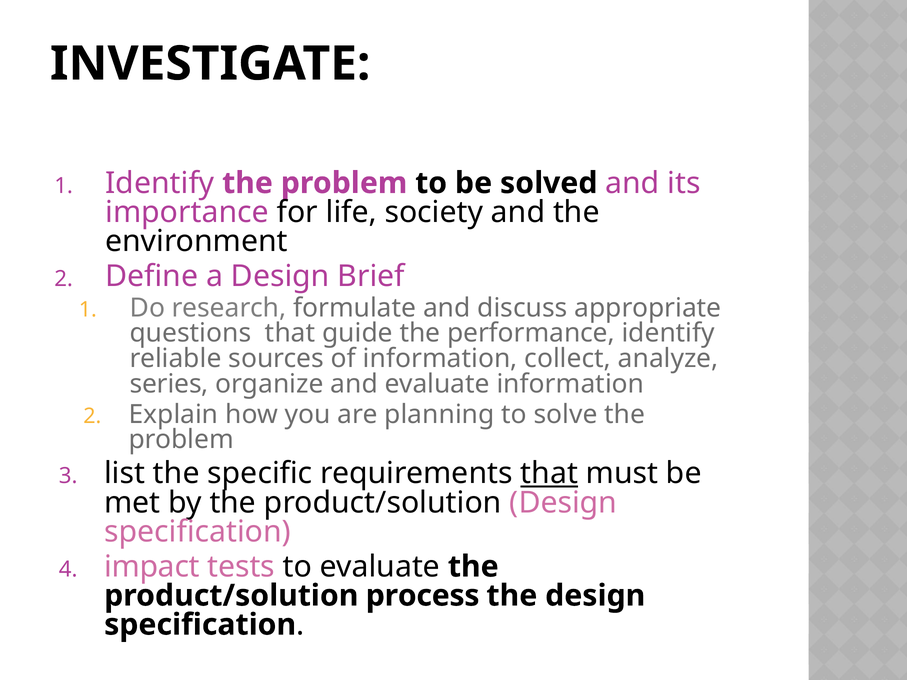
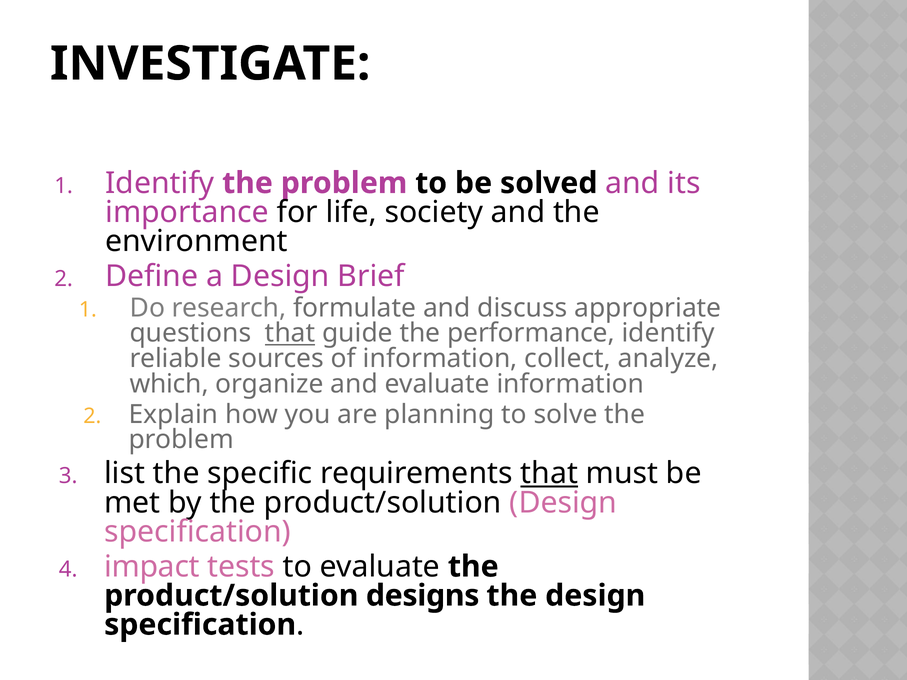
that at (290, 333) underline: none -> present
series: series -> which
process: process -> designs
